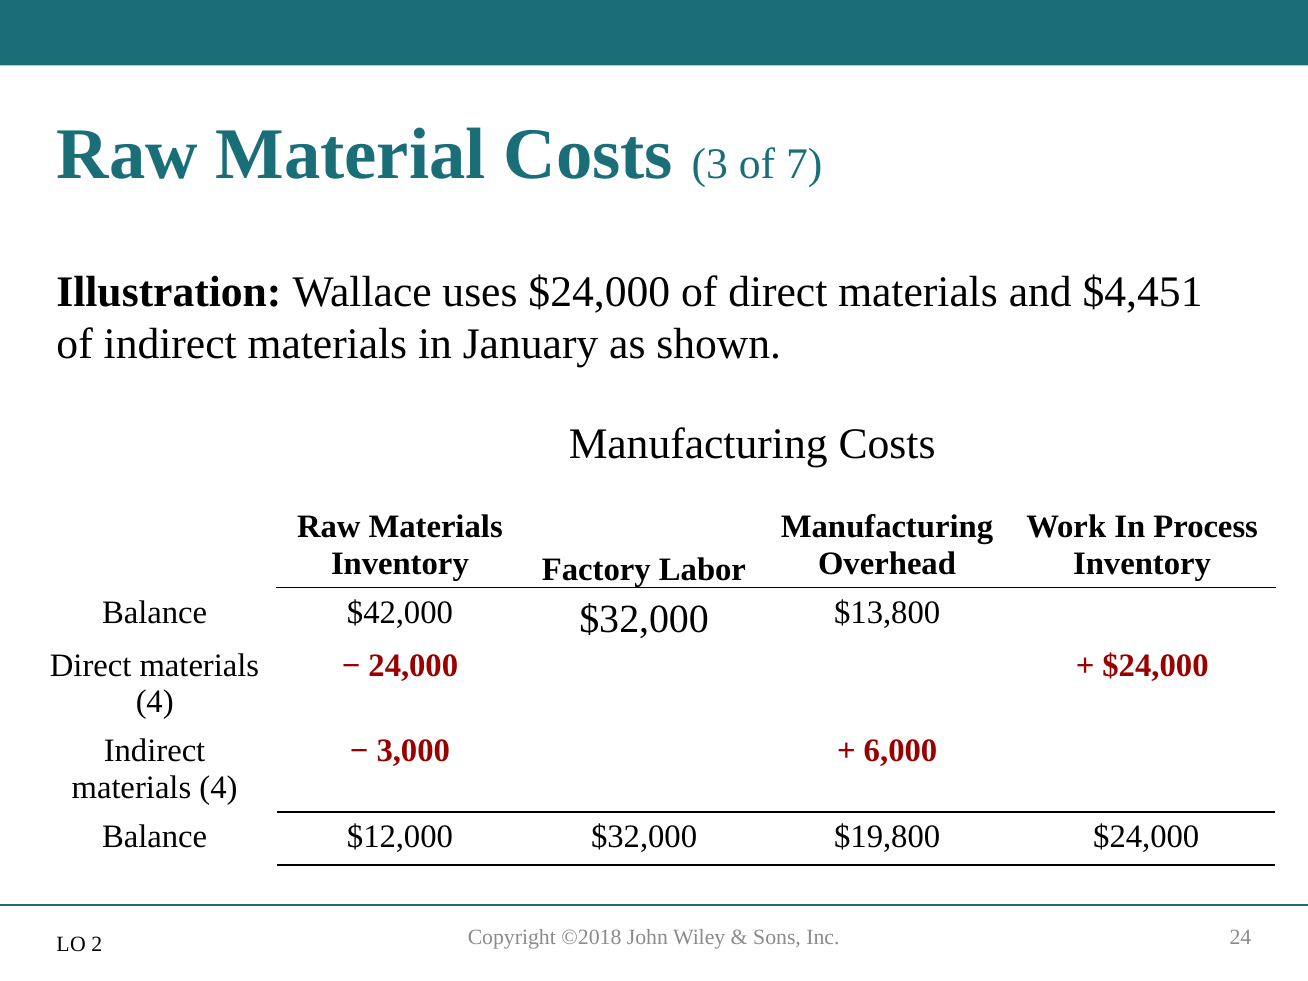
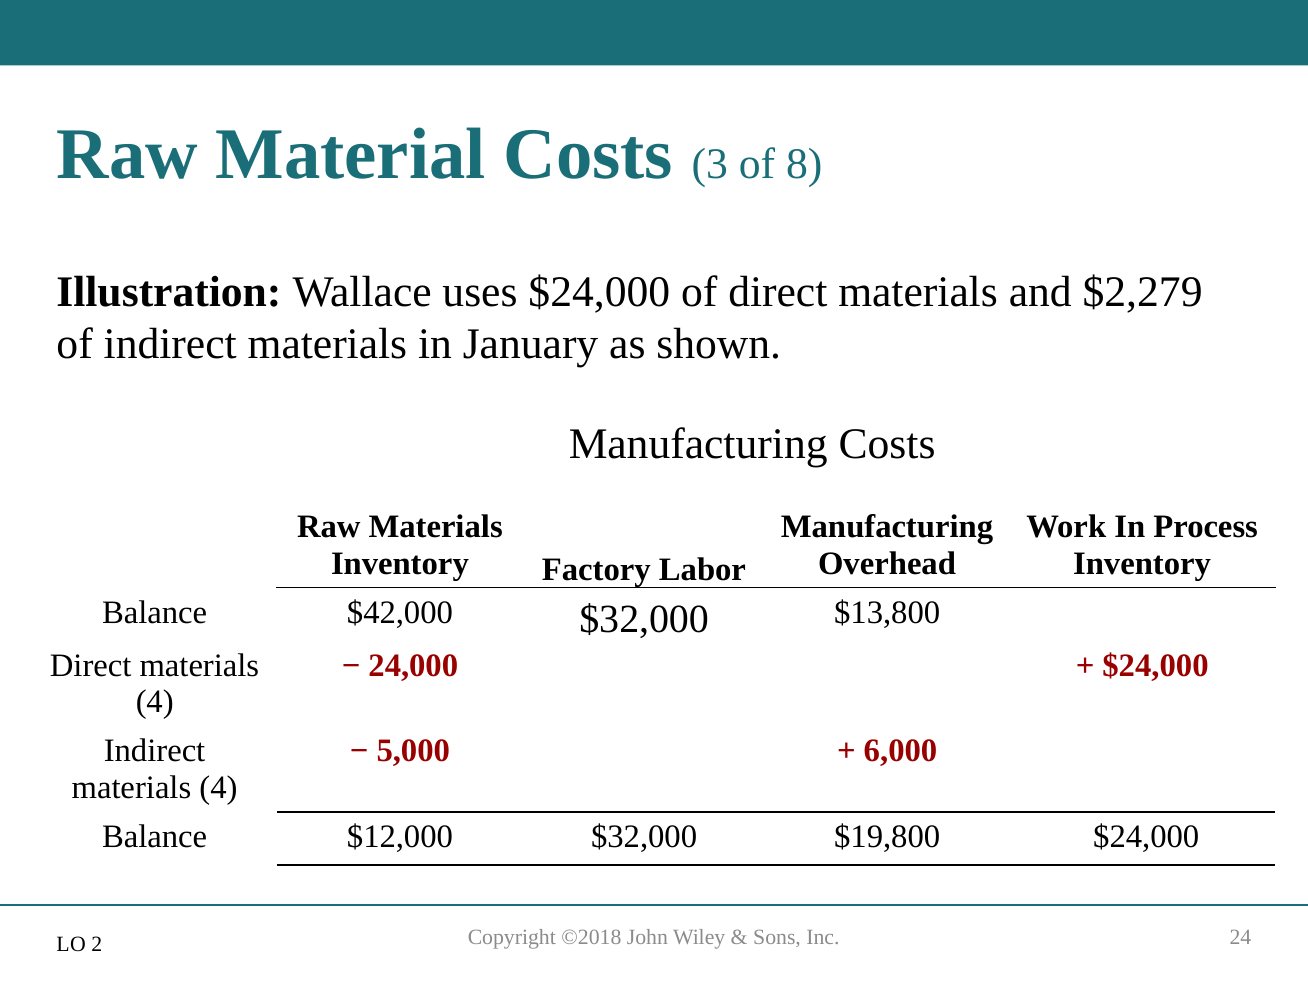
7: 7 -> 8
$4,451: $4,451 -> $2,279
3,000: 3,000 -> 5,000
